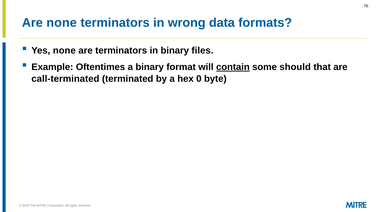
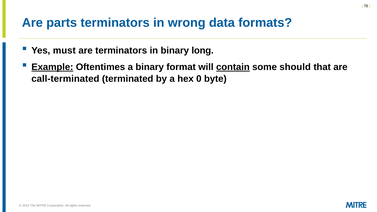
Are none: none -> parts
Yes none: none -> must
files: files -> long
Example underline: none -> present
